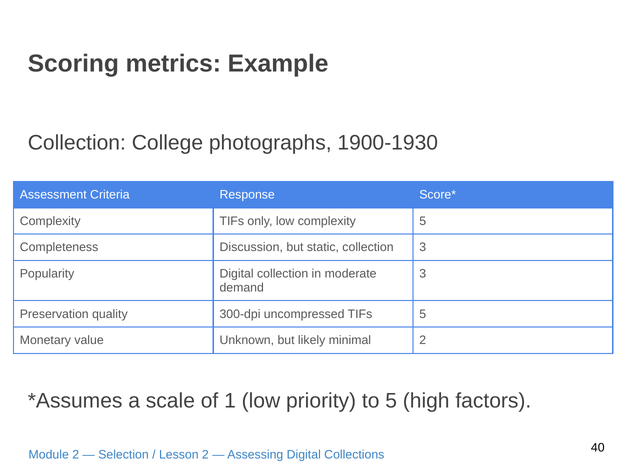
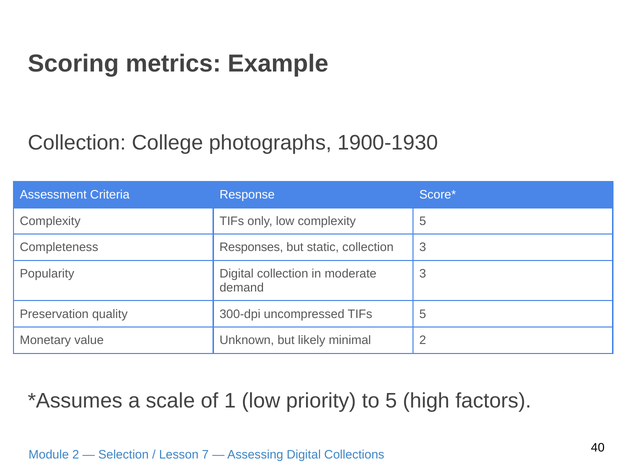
Discussion: Discussion -> Responses
Lesson 2: 2 -> 7
